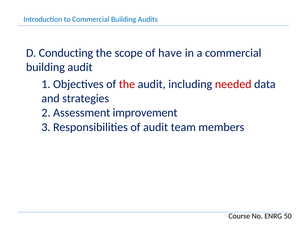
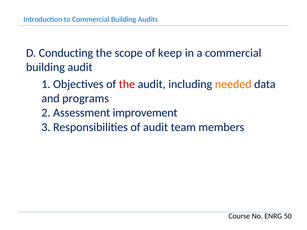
have: have -> keep
needed colour: red -> orange
strategies: strategies -> programs
